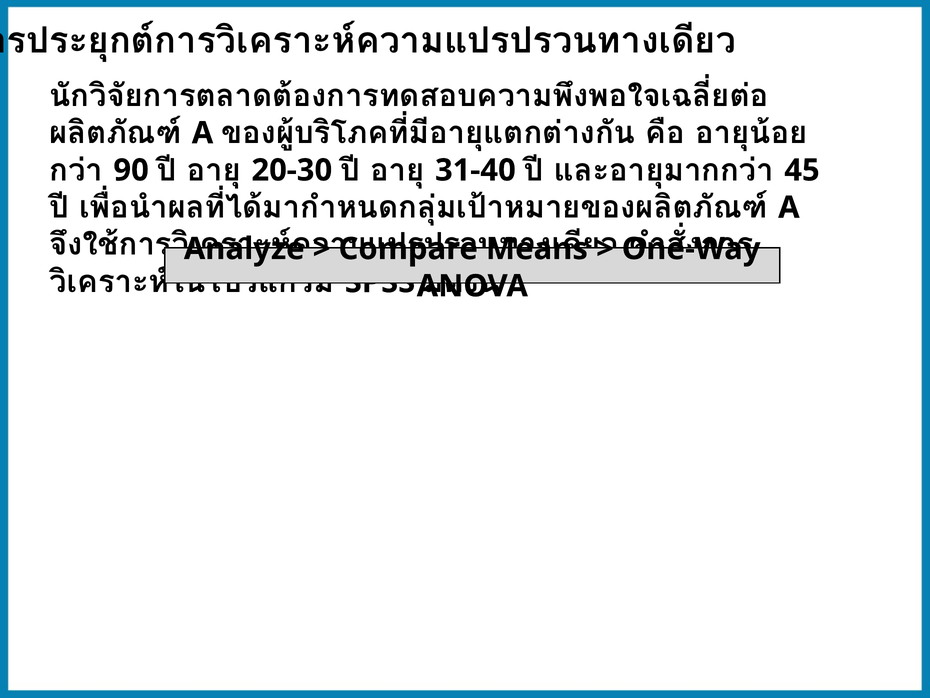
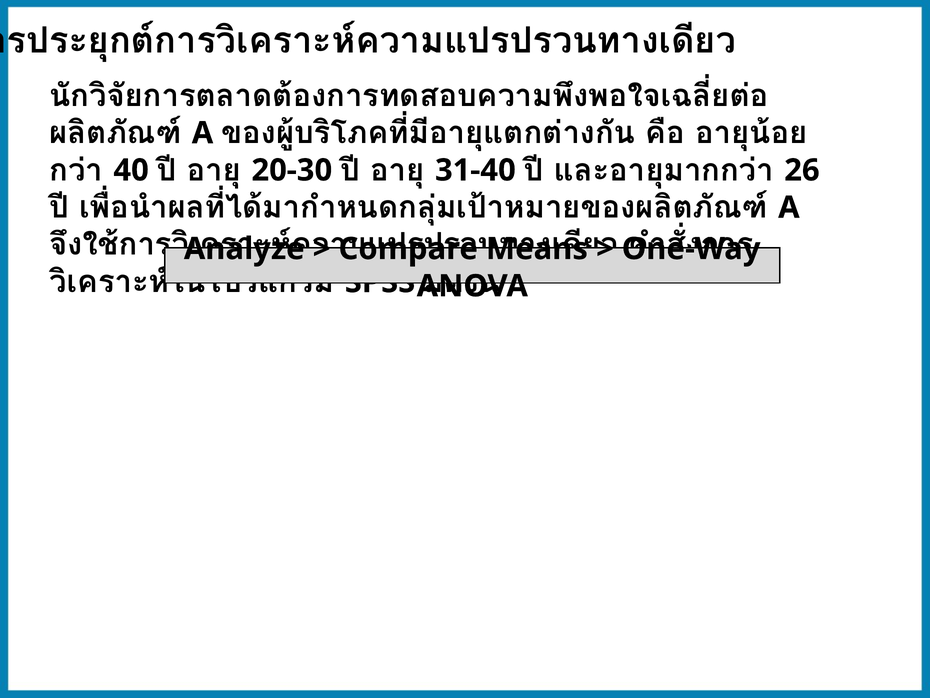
90: 90 -> 40
45: 45 -> 26
